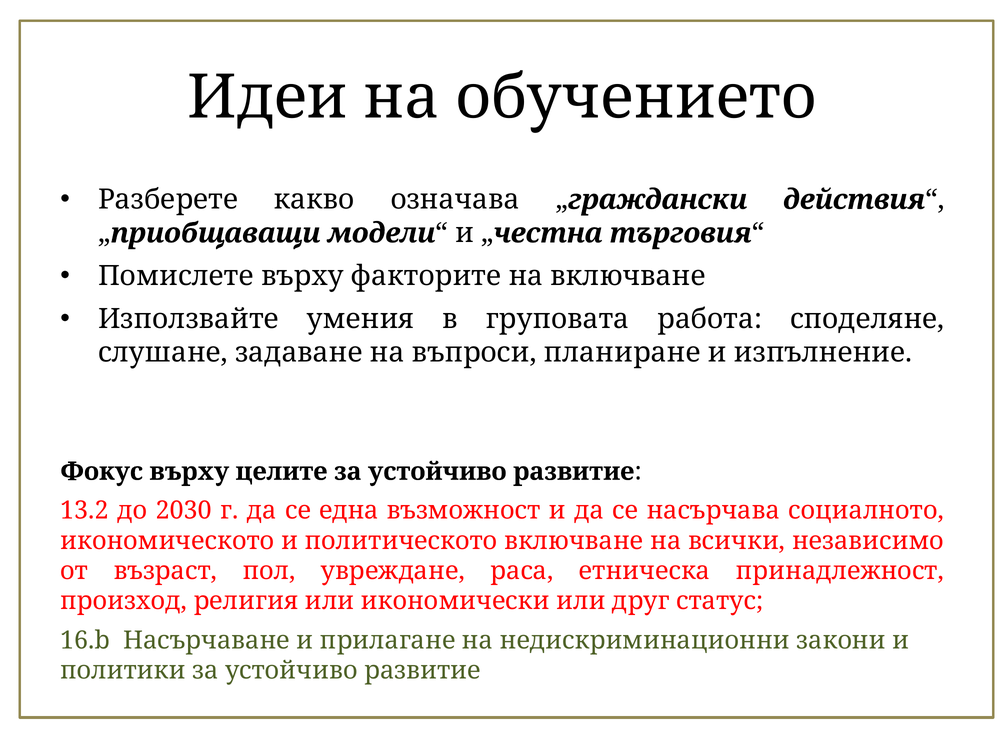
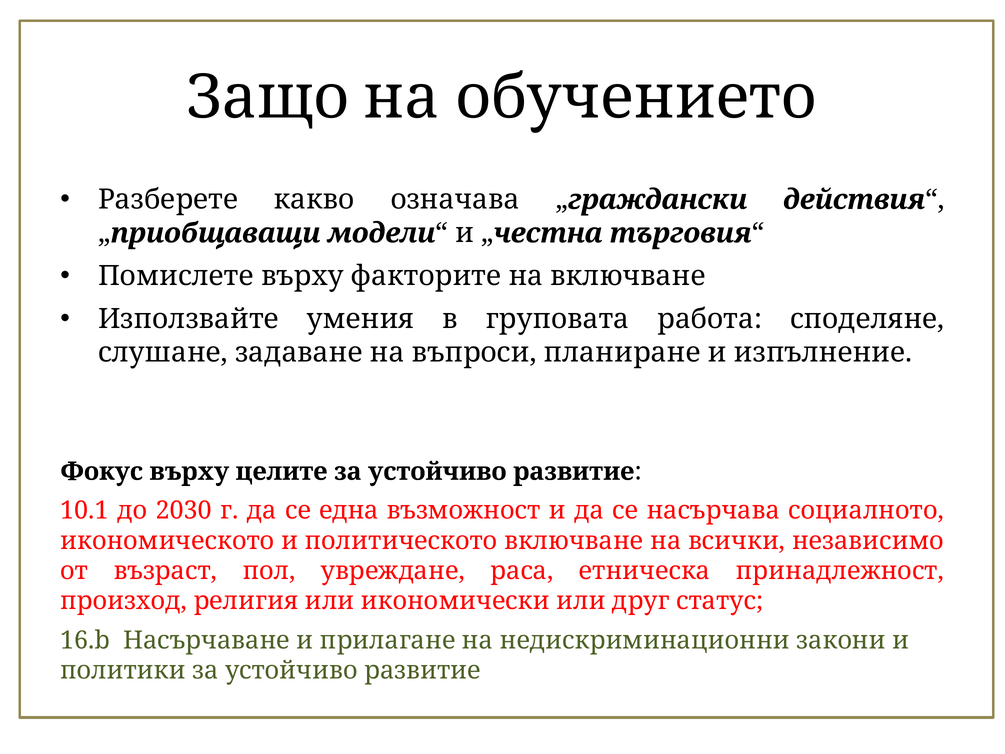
Идеи: Идеи -> Защо
13.2: 13.2 -> 10.1
